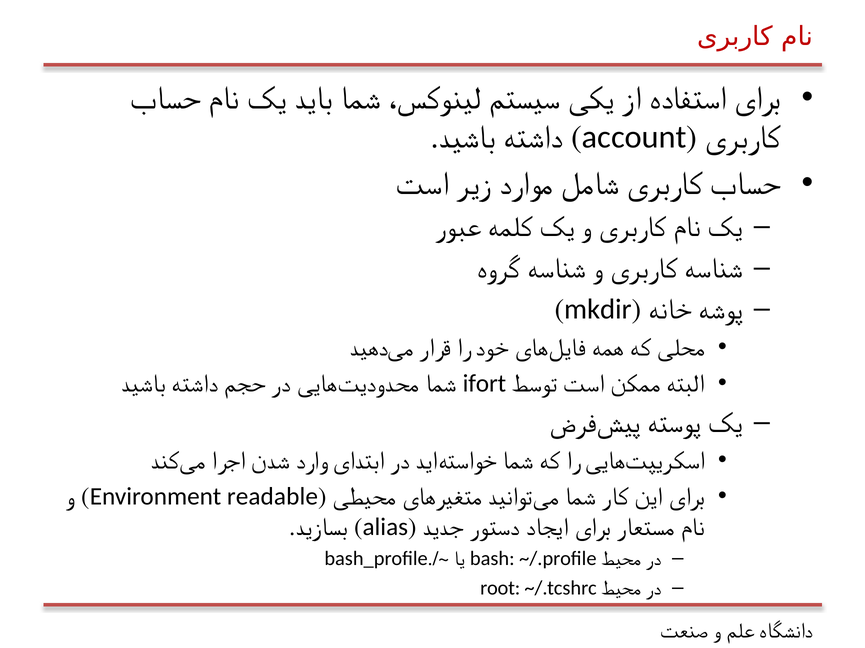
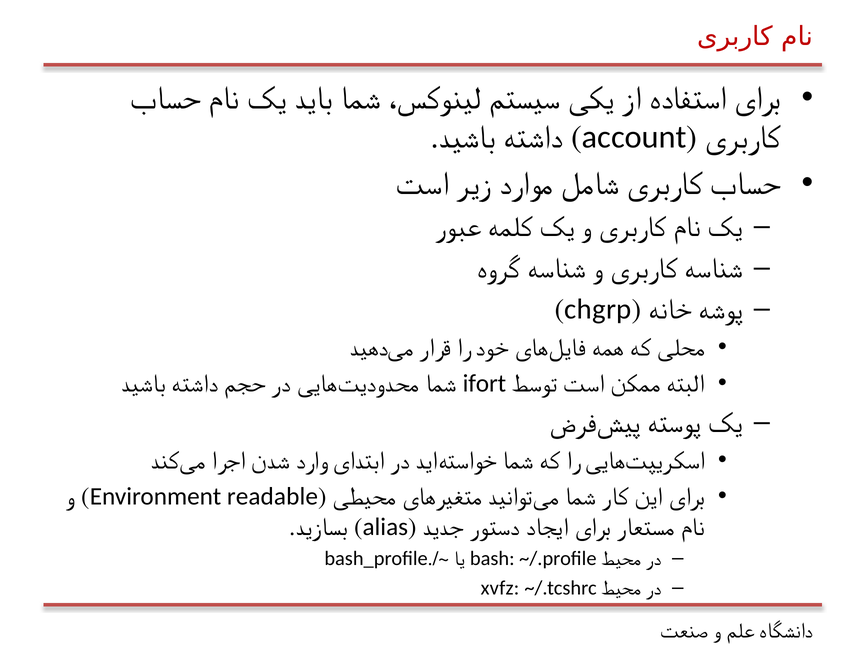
mkdir: mkdir -> chgrp
root: root -> xvfz
